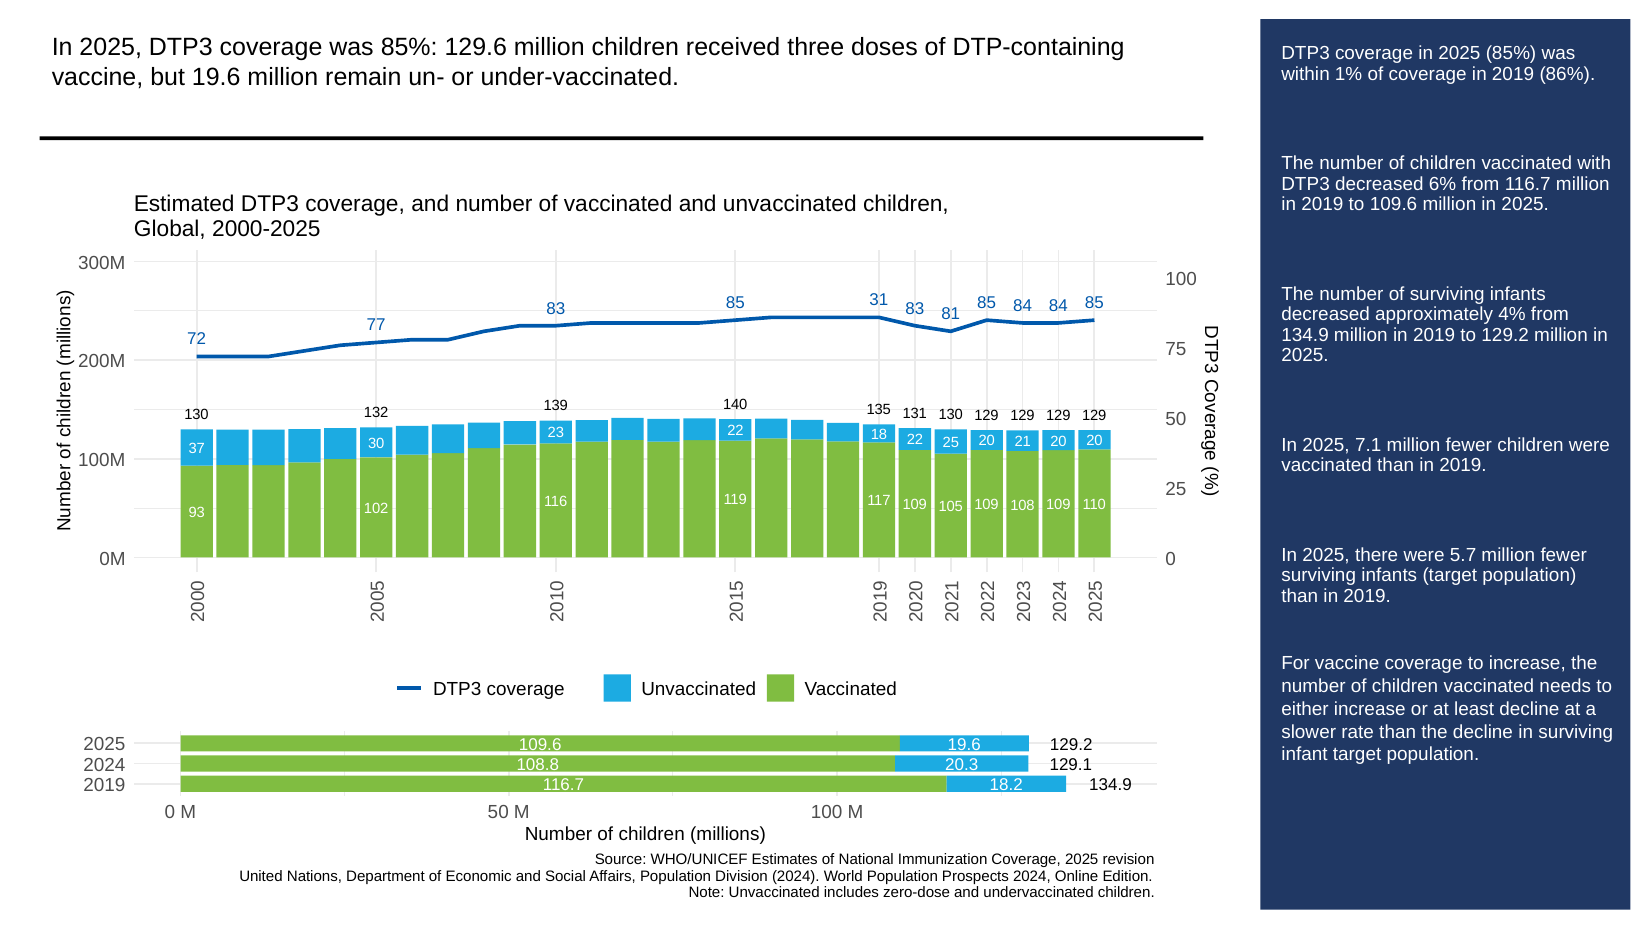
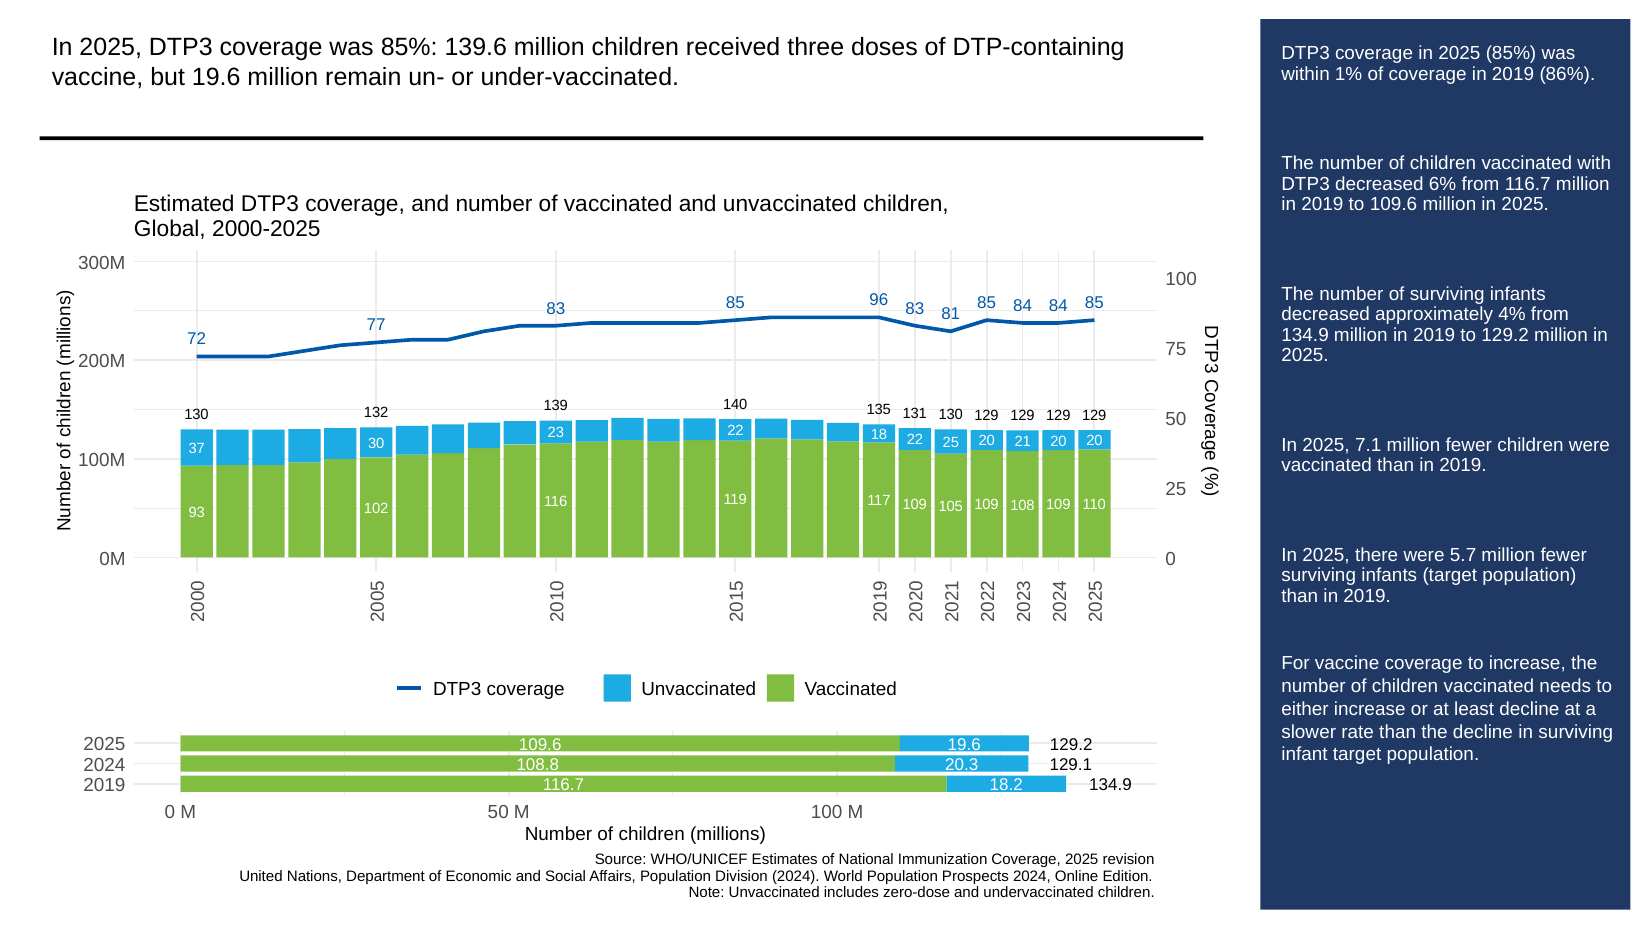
129.6: 129.6 -> 139.6
31: 31 -> 96
